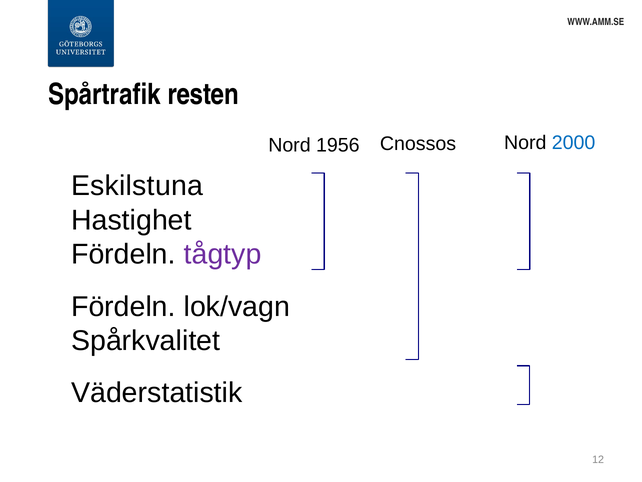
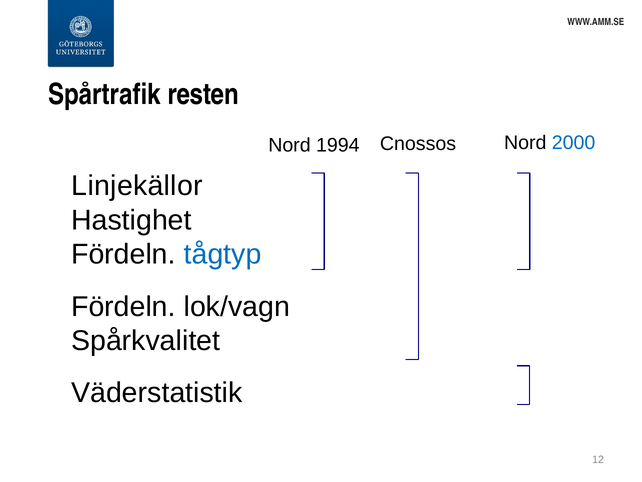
1956: 1956 -> 1994
Eskilstuna: Eskilstuna -> Linjekällor
tågtyp colour: purple -> blue
